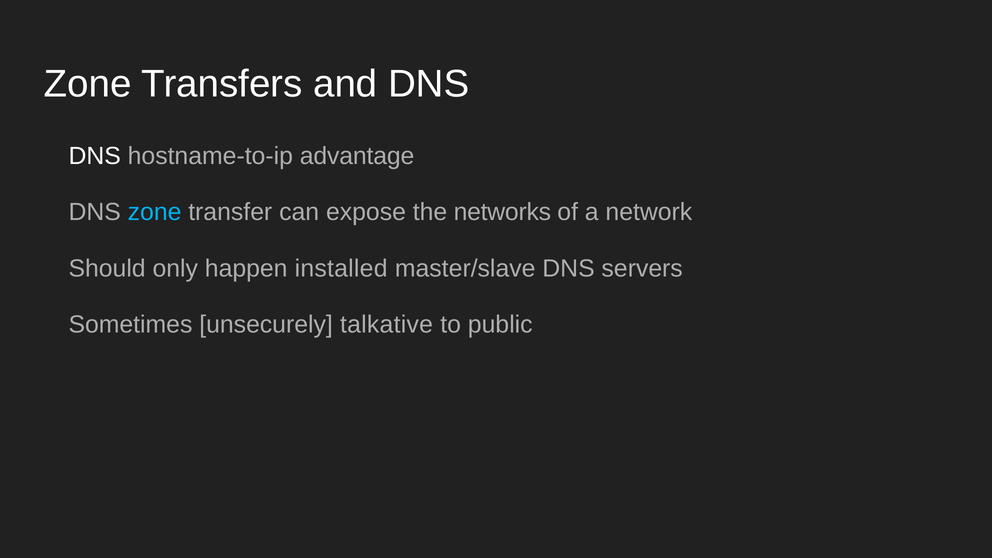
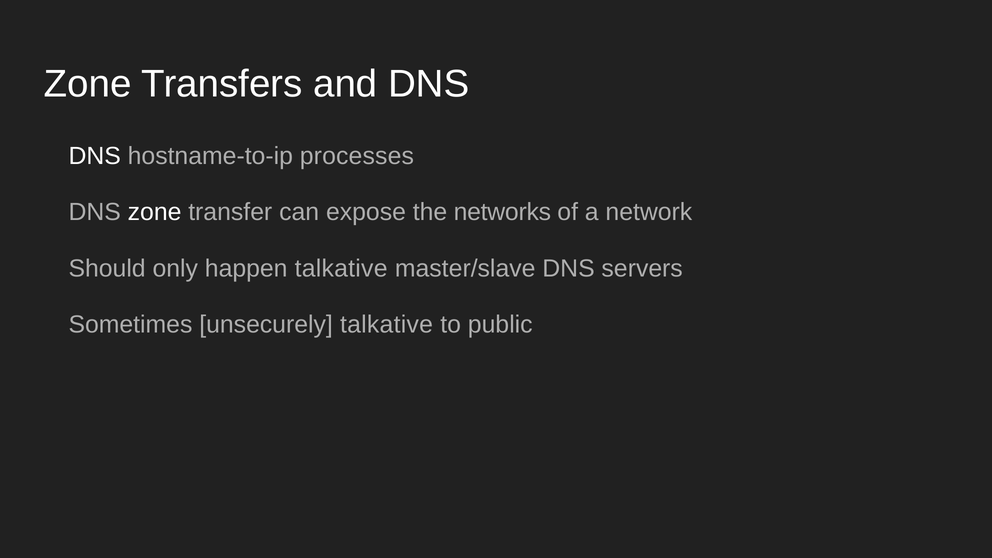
advantage: advantage -> processes
zone at (155, 212) colour: light blue -> white
happen installed: installed -> talkative
